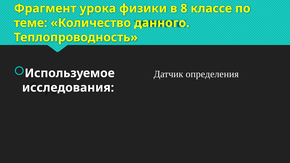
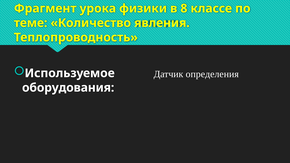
данного: данного -> явления
исследования: исследования -> оборудования
